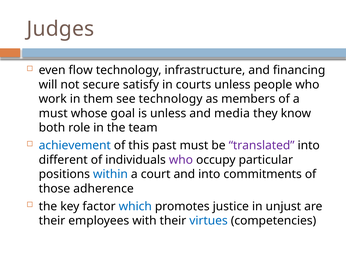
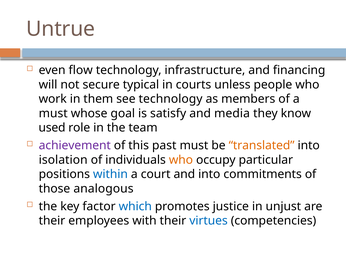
Judges: Judges -> Untrue
satisfy: satisfy -> typical
is unless: unless -> satisfy
both: both -> used
achievement colour: blue -> purple
translated colour: purple -> orange
different: different -> isolation
who at (181, 160) colour: purple -> orange
adherence: adherence -> analogous
